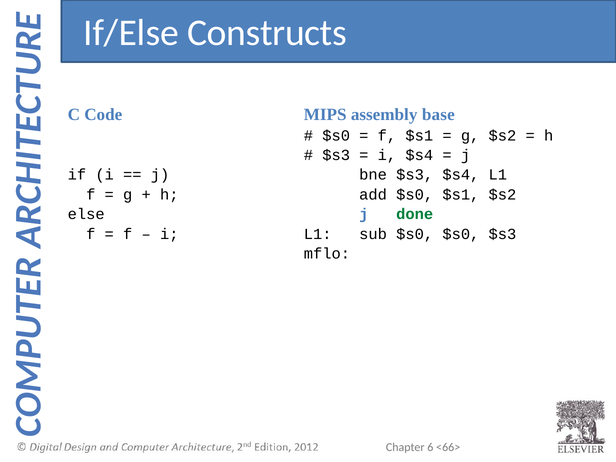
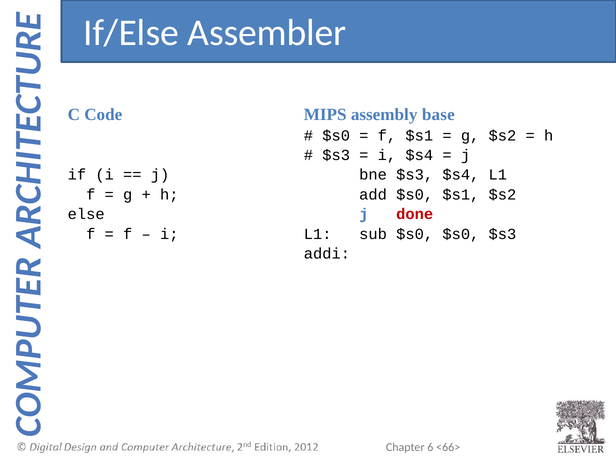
Constructs: Constructs -> Assembler
done colour: green -> red
mflo: mflo -> addi
